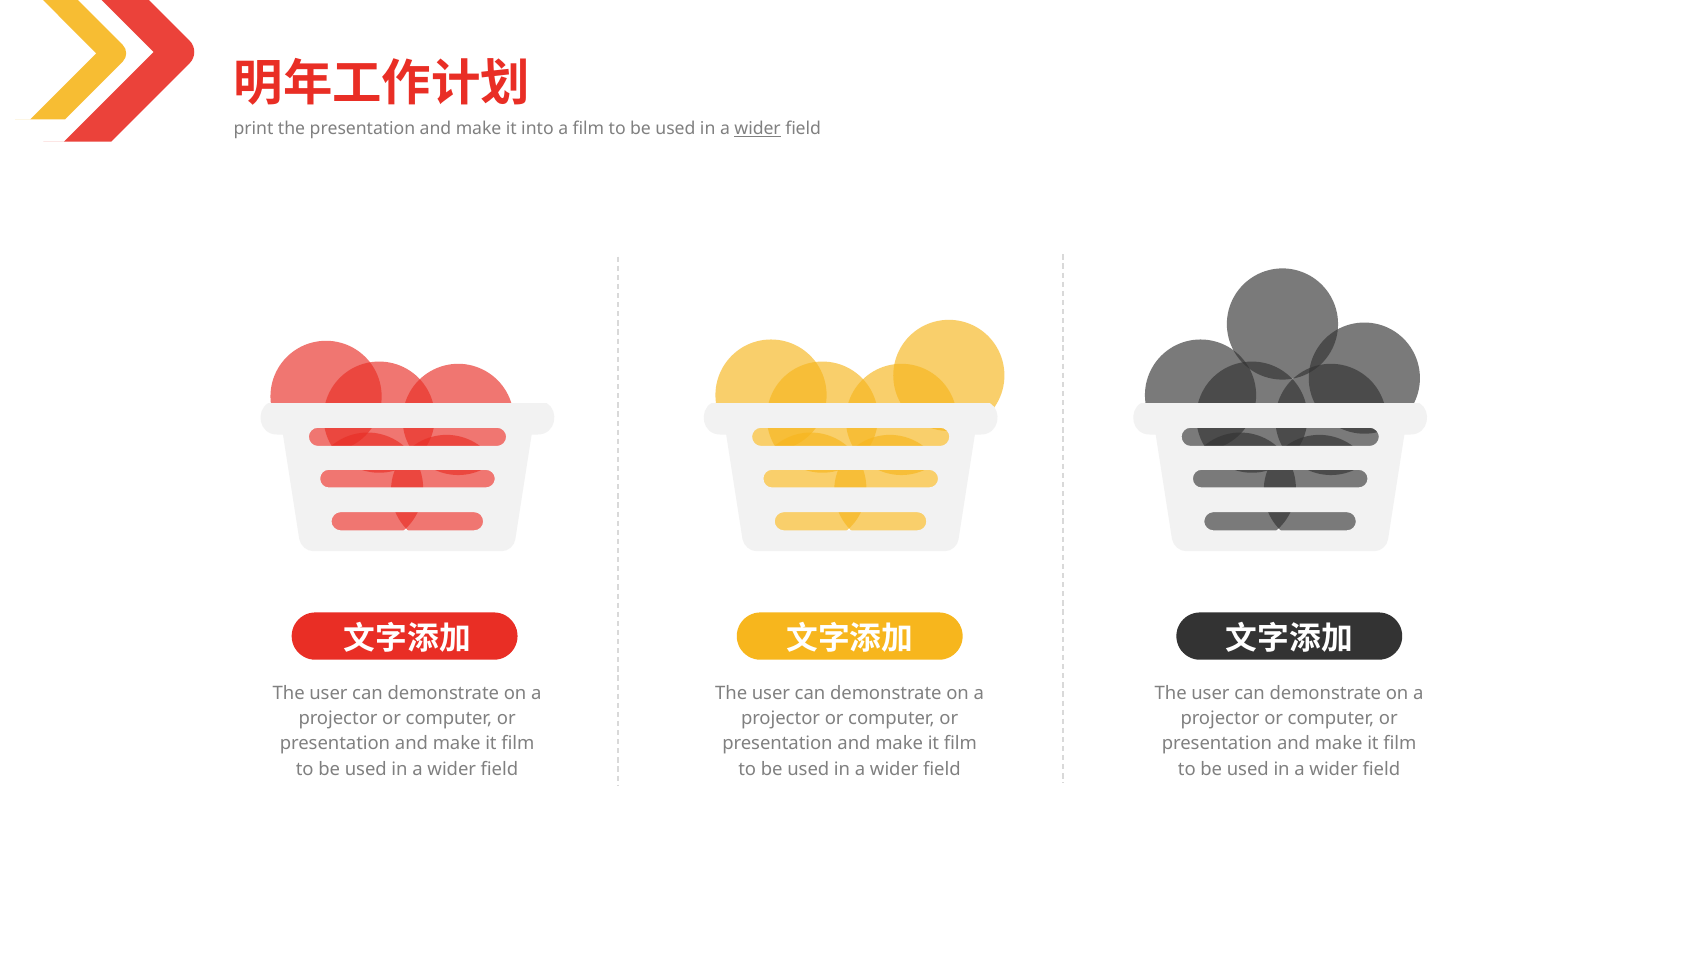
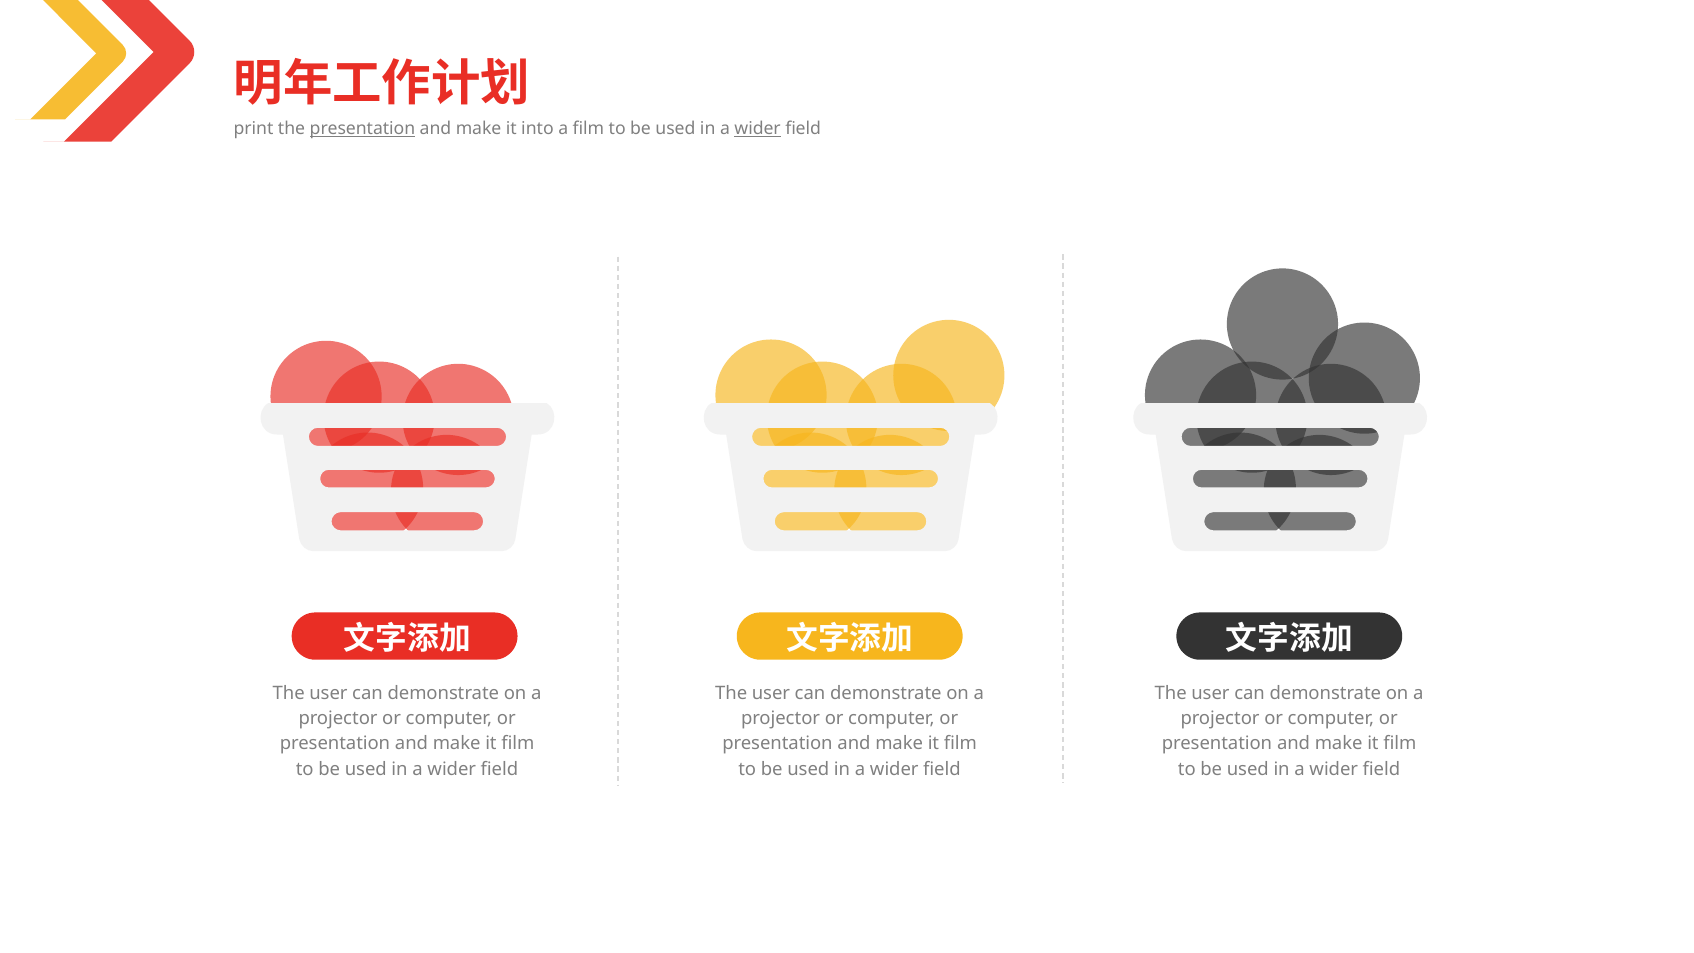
presentation at (362, 129) underline: none -> present
